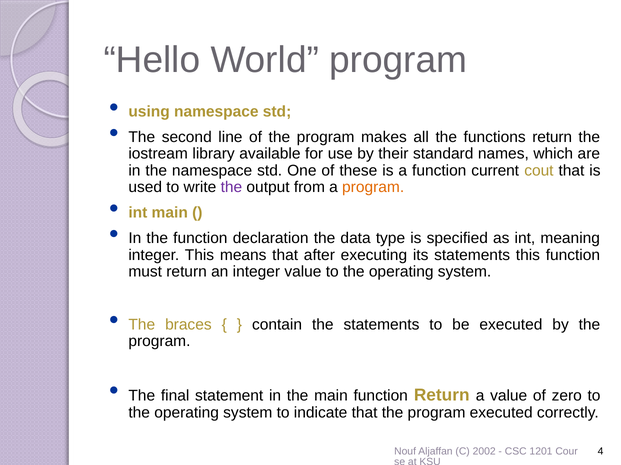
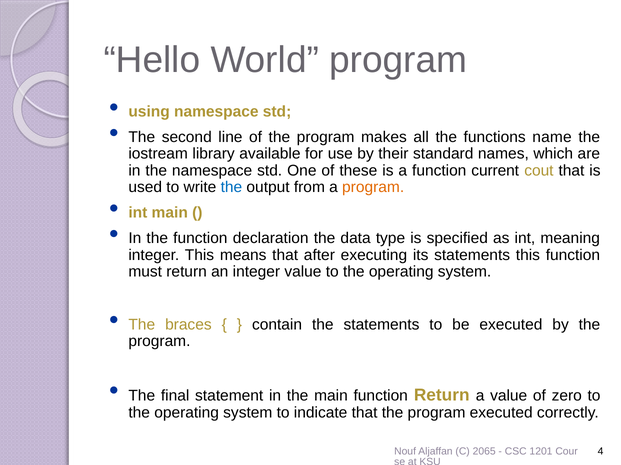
functions return: return -> name
the at (231, 188) colour: purple -> blue
2002: 2002 -> 2065
